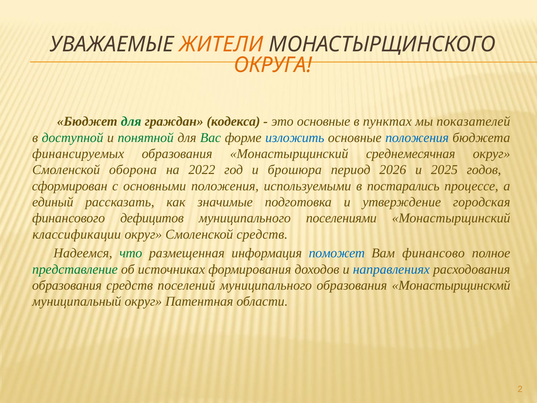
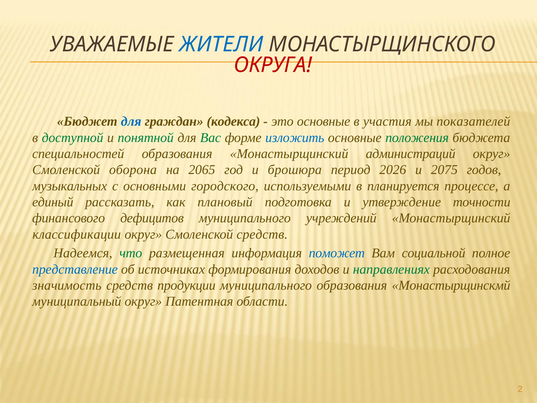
ЖИТЕЛИ colour: orange -> blue
ОКРУГА colour: orange -> red
для at (131, 121) colour: green -> blue
пунктах: пунктах -> участия
положения at (417, 138) colour: blue -> green
финансируемых: финансируемых -> специальностей
среднемесячная: среднемесячная -> администраций
2022: 2022 -> 2065
2025: 2025 -> 2075
сформирован: сформирован -> музыкальных
основными положения: положения -> городского
постарались: постарались -> планируется
значимые: значимые -> плановый
городская: городская -> точности
поселениями: поселениями -> учреждений
финансово: финансово -> социальной
представление colour: green -> blue
направлениях colour: blue -> green
образования at (67, 285): образования -> значимость
поселений: поселений -> продукции
